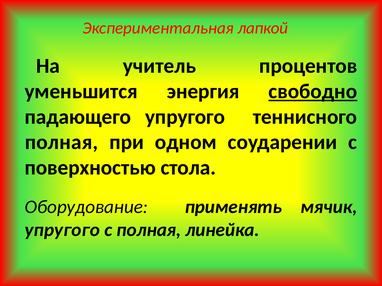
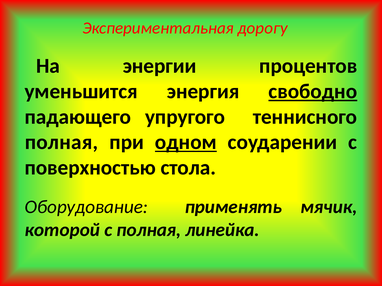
лапкой: лапкой -> дорогу
учитель: учитель -> энергии
одном underline: none -> present
упругого at (62, 230): упругого -> которой
